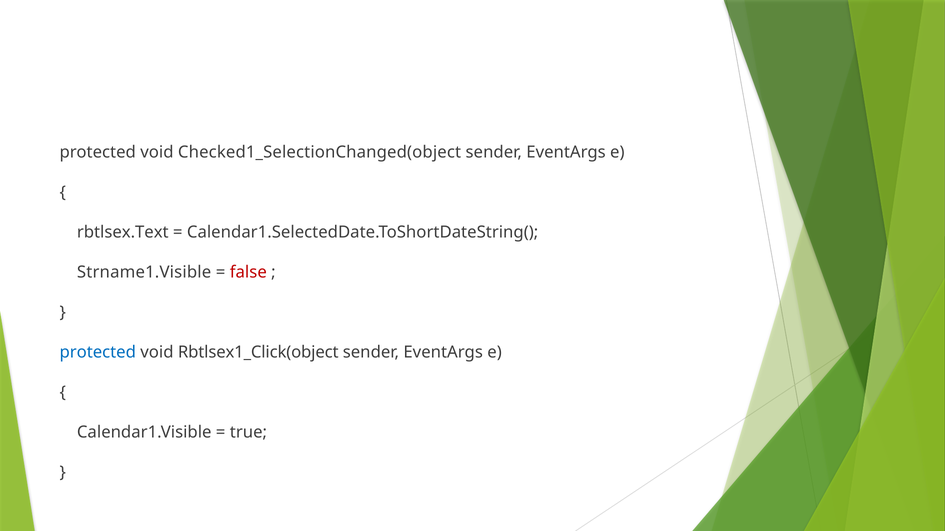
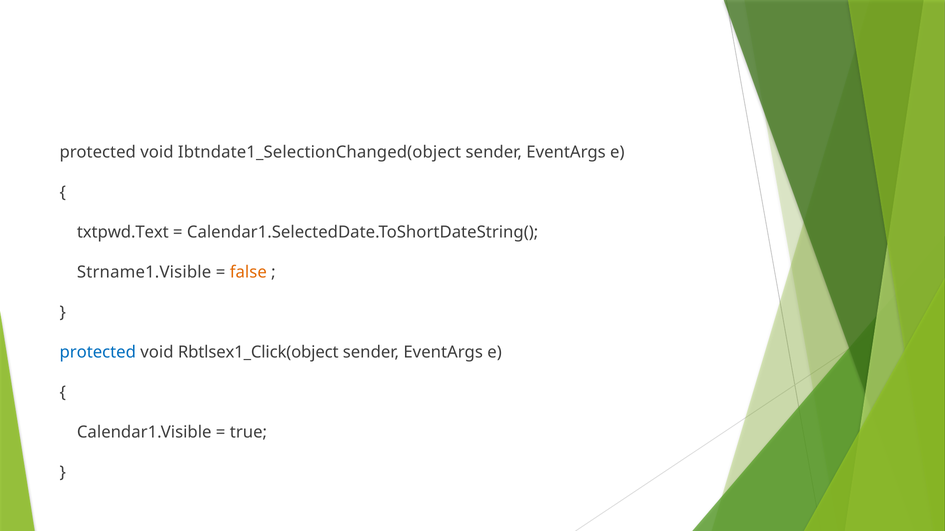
Checked1_SelectionChanged(object: Checked1_SelectionChanged(object -> Ibtndate1_SelectionChanged(object
rbtlsex.Text: rbtlsex.Text -> txtpwd.Text
false colour: red -> orange
